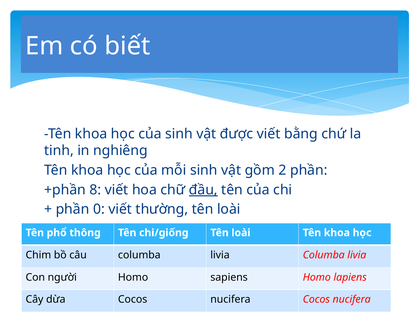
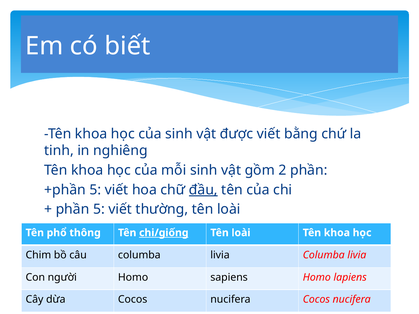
+phần 8: 8 -> 5
phần 0: 0 -> 5
chi/giống underline: none -> present
